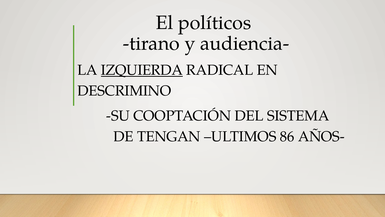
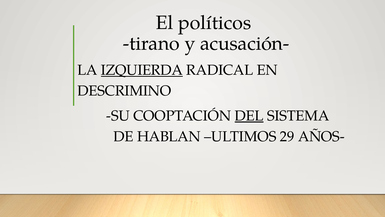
audiencia-: audiencia- -> acusación-
DEL underline: none -> present
TENGAN: TENGAN -> HABLAN
86: 86 -> 29
